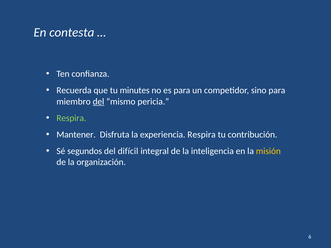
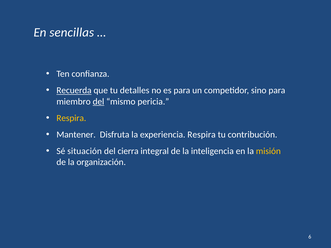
contesta: contesta -> sencillas
Recuerda underline: none -> present
minutes: minutes -> detalles
Respira at (71, 118) colour: light green -> yellow
segundos: segundos -> situación
difícil: difícil -> cierra
